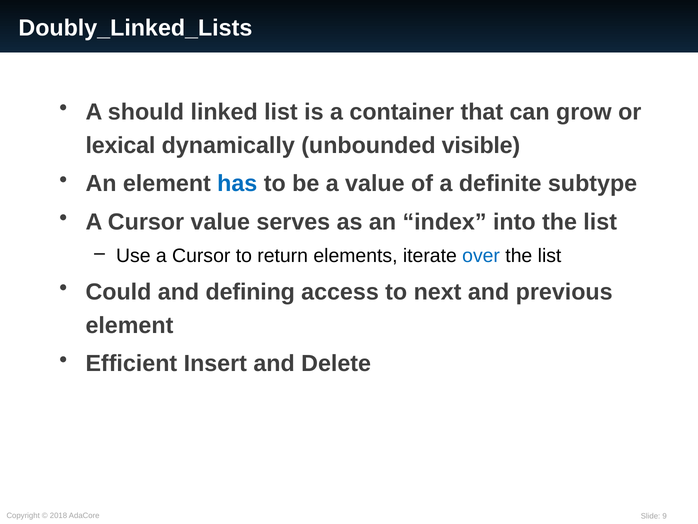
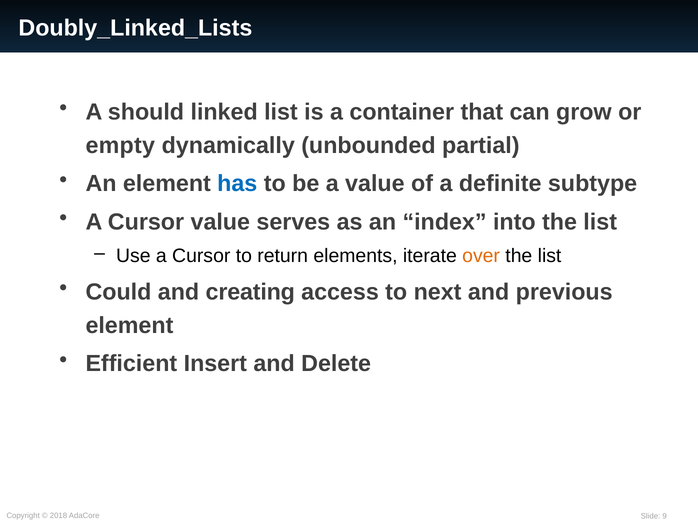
lexical: lexical -> empty
visible: visible -> partial
over colour: blue -> orange
defining: defining -> creating
